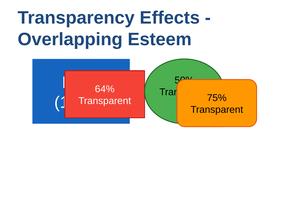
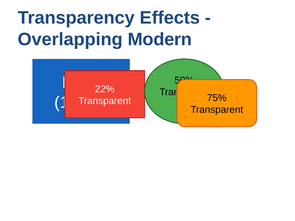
Esteem: Esteem -> Modern
64%: 64% -> 22%
